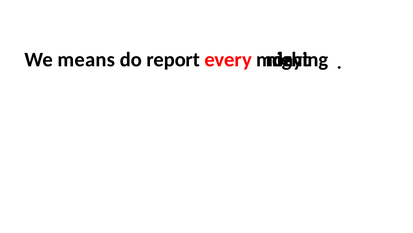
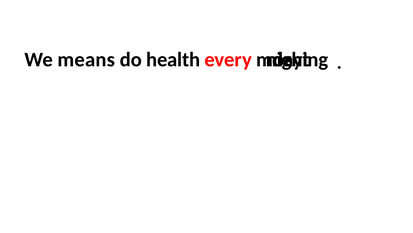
report: report -> health
